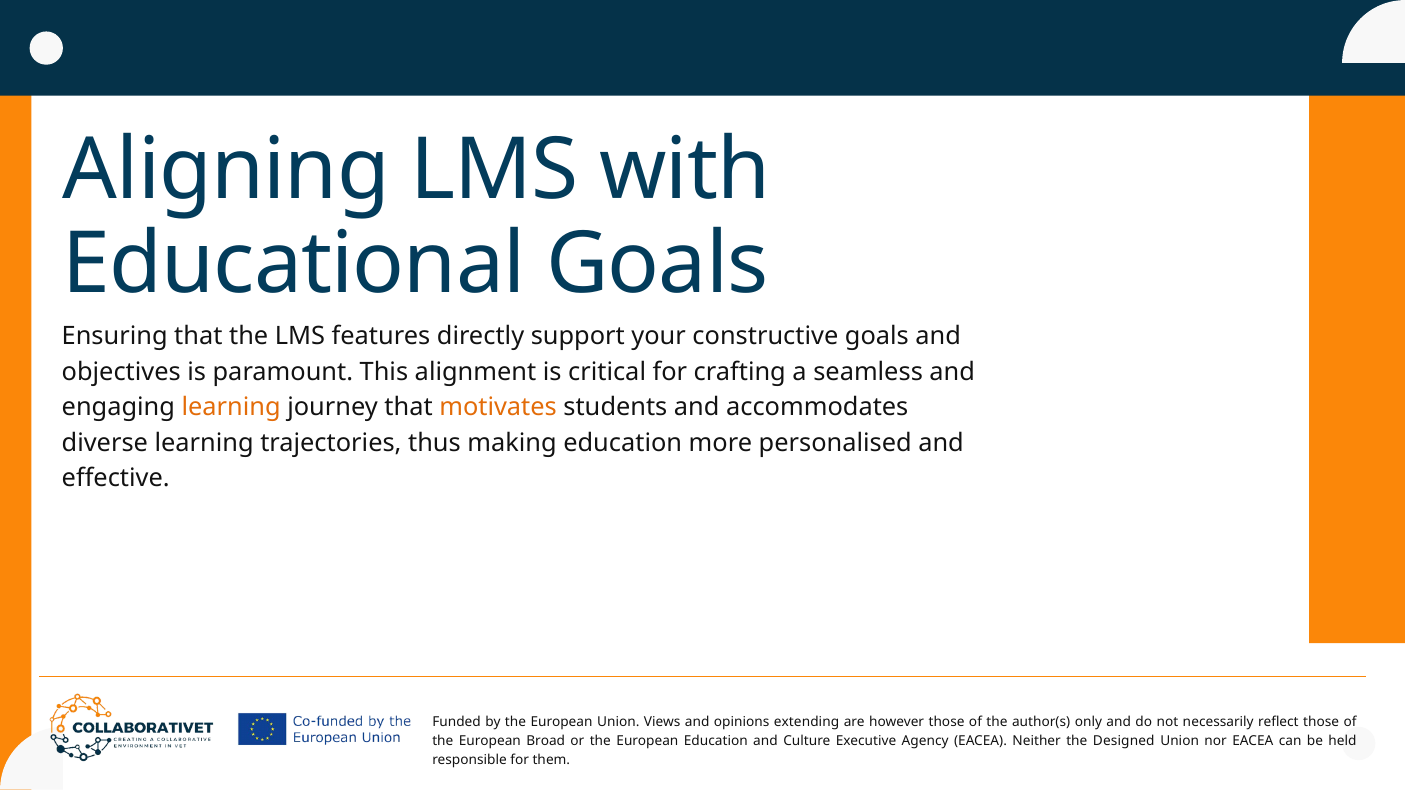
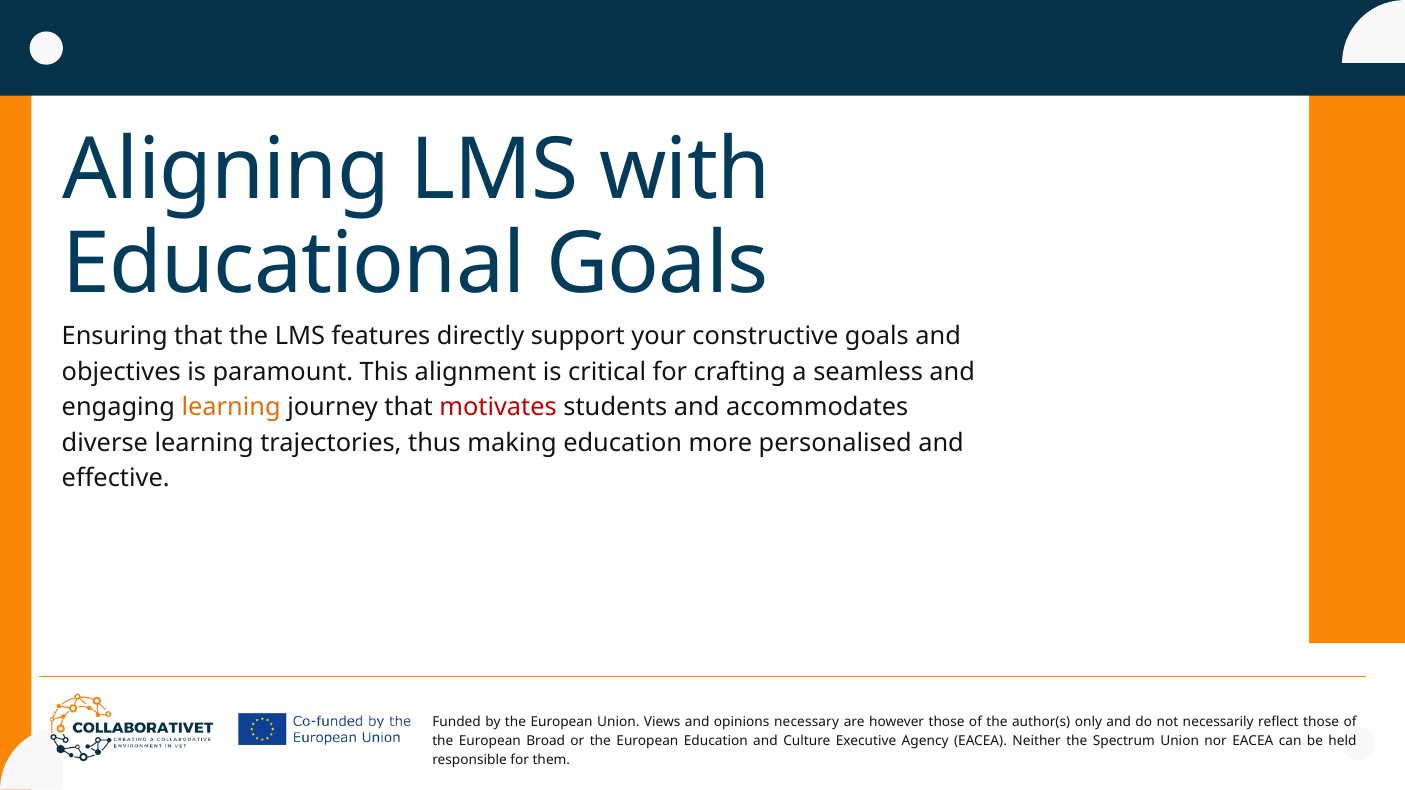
motivates colour: orange -> red
extending: extending -> necessary
Designed: Designed -> Spectrum
